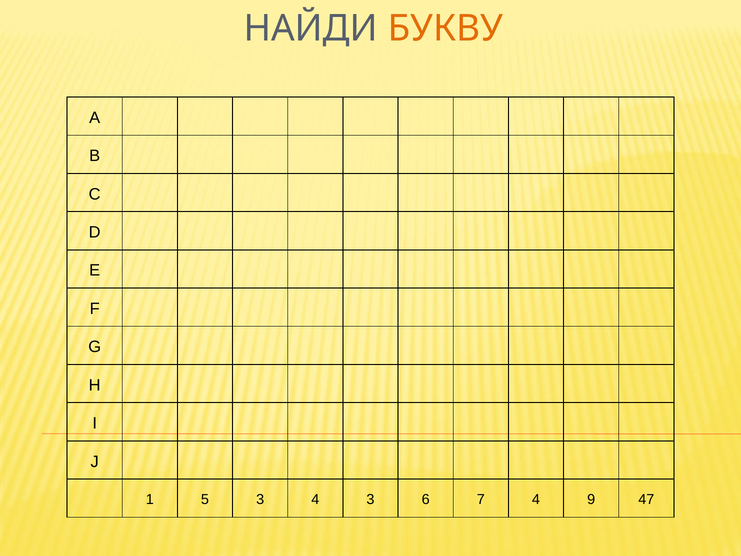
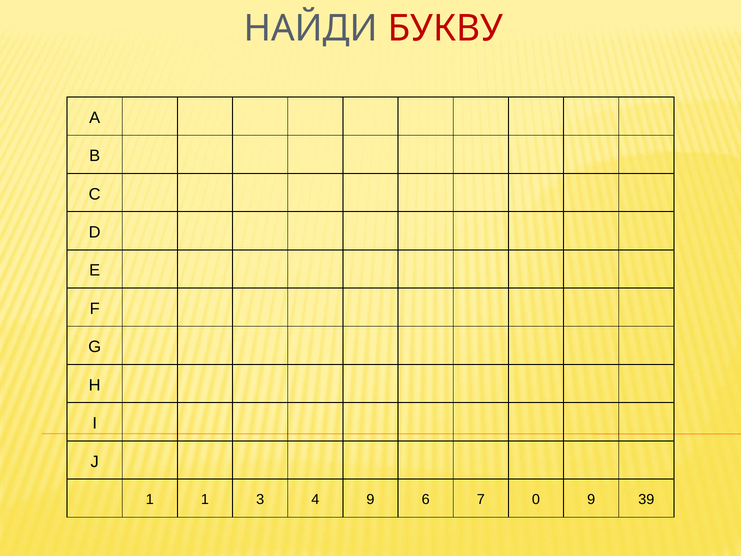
БУКВУ colour: orange -> red
1 5: 5 -> 1
4 3: 3 -> 9
7 4: 4 -> 0
47: 47 -> 39
